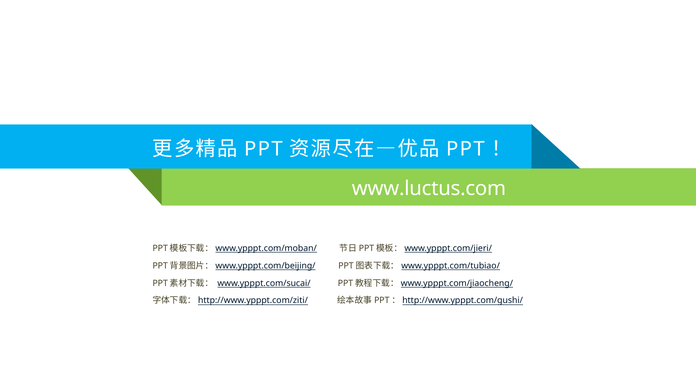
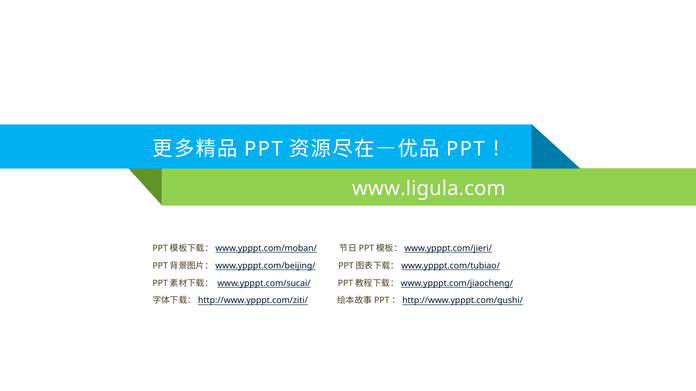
www.luctus.com: www.luctus.com -> www.ligula.com
